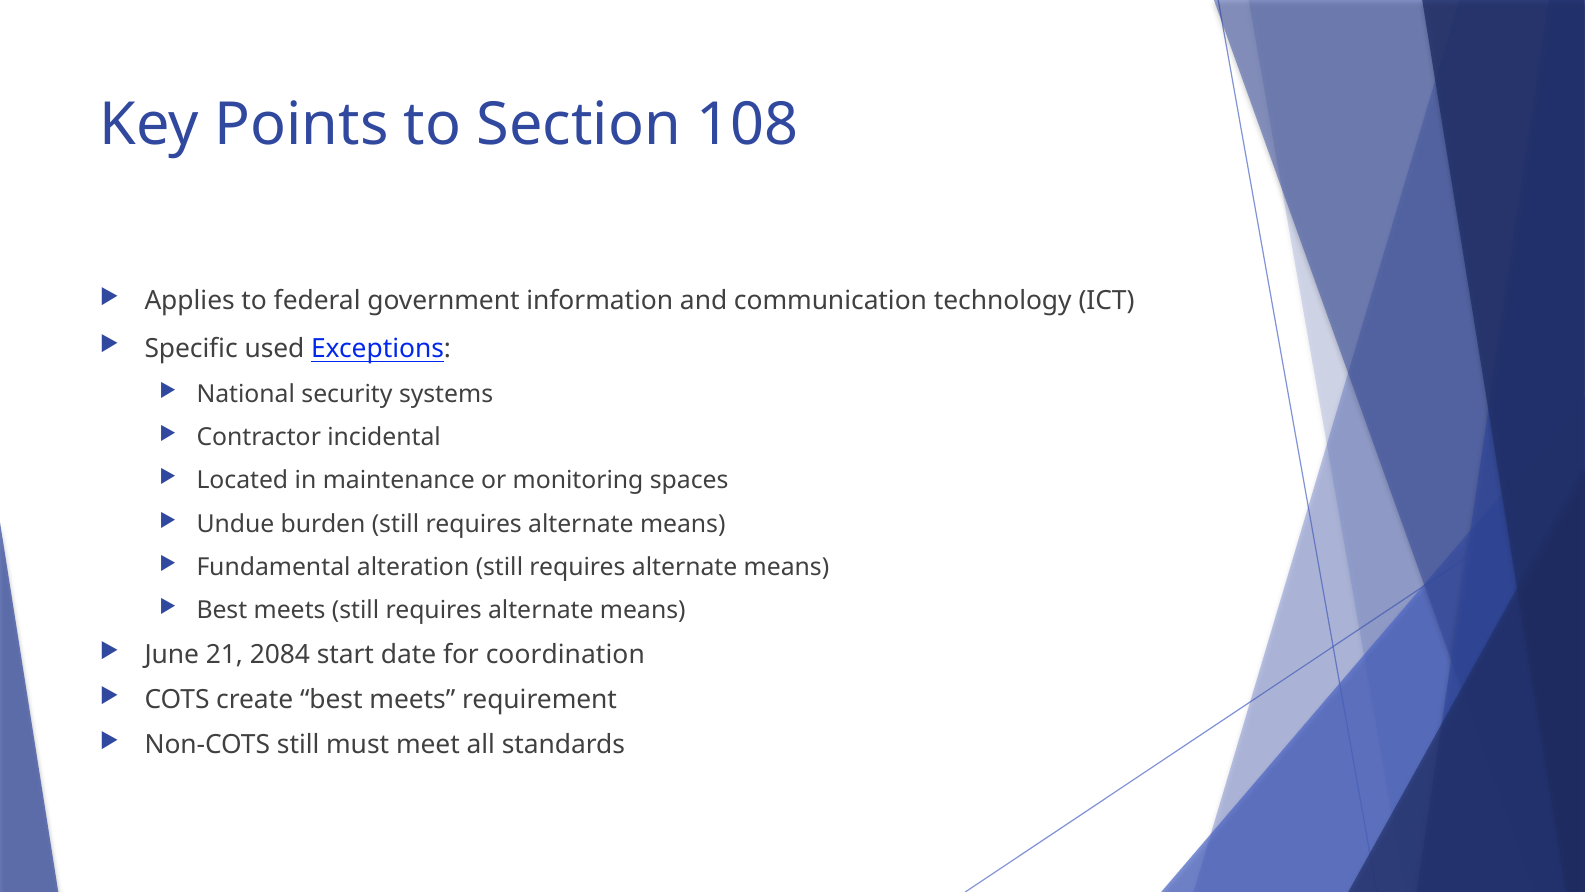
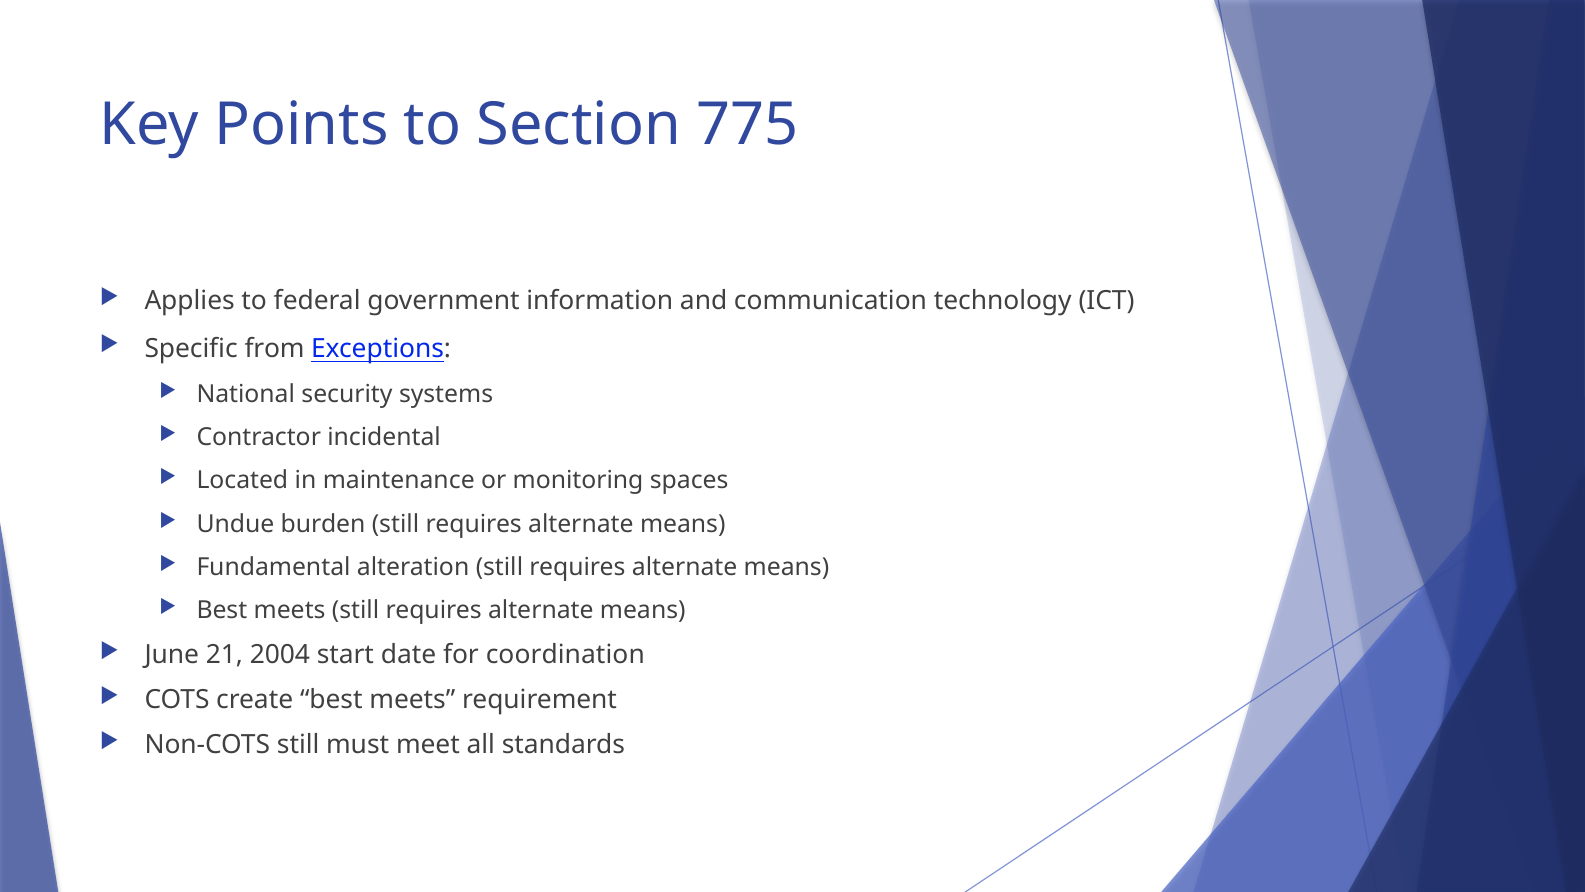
108: 108 -> 775
used: used -> from
2084: 2084 -> 2004
